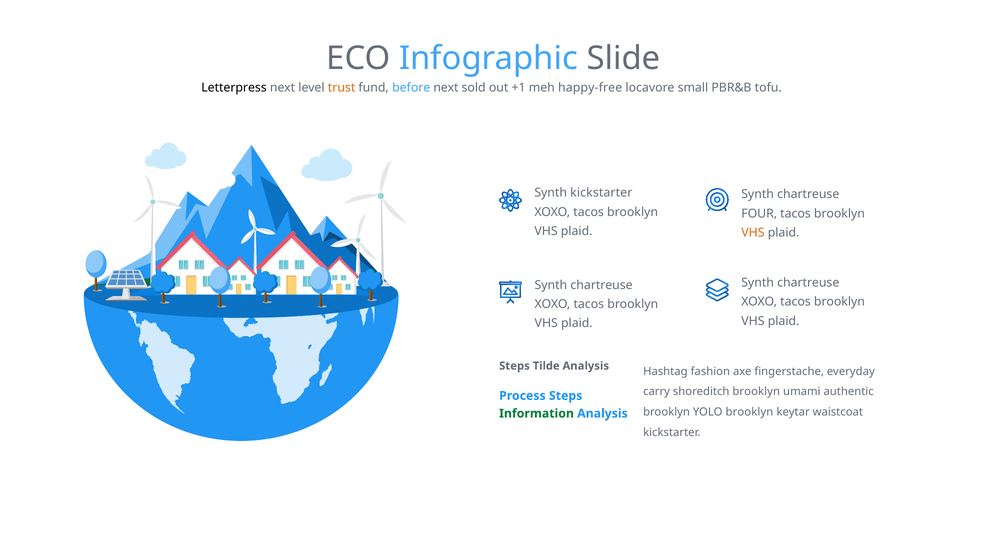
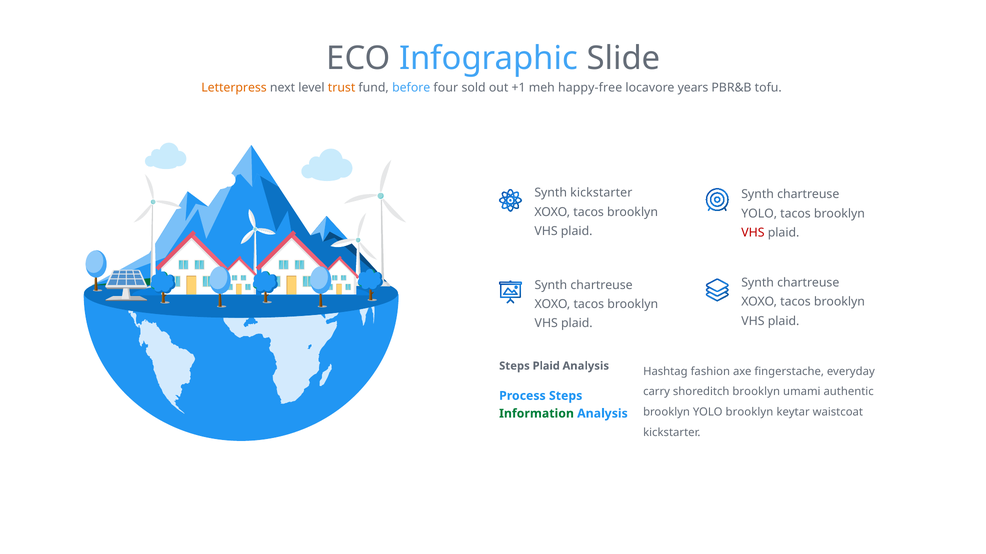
Letterpress colour: black -> orange
before next: next -> four
small: small -> years
FOUR at (759, 214): FOUR -> YOLO
VHS at (753, 233) colour: orange -> red
Steps Tilde: Tilde -> Plaid
